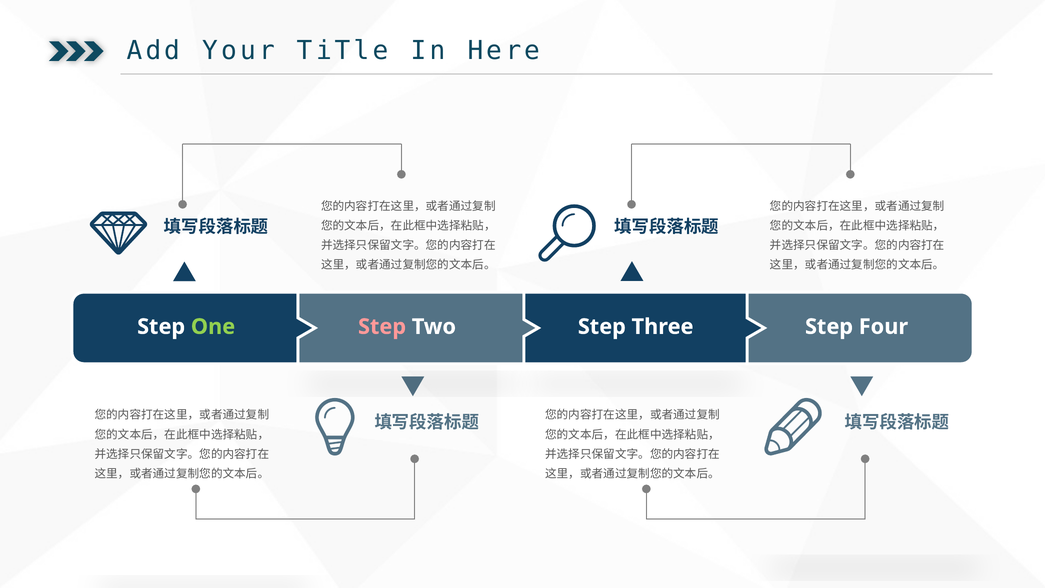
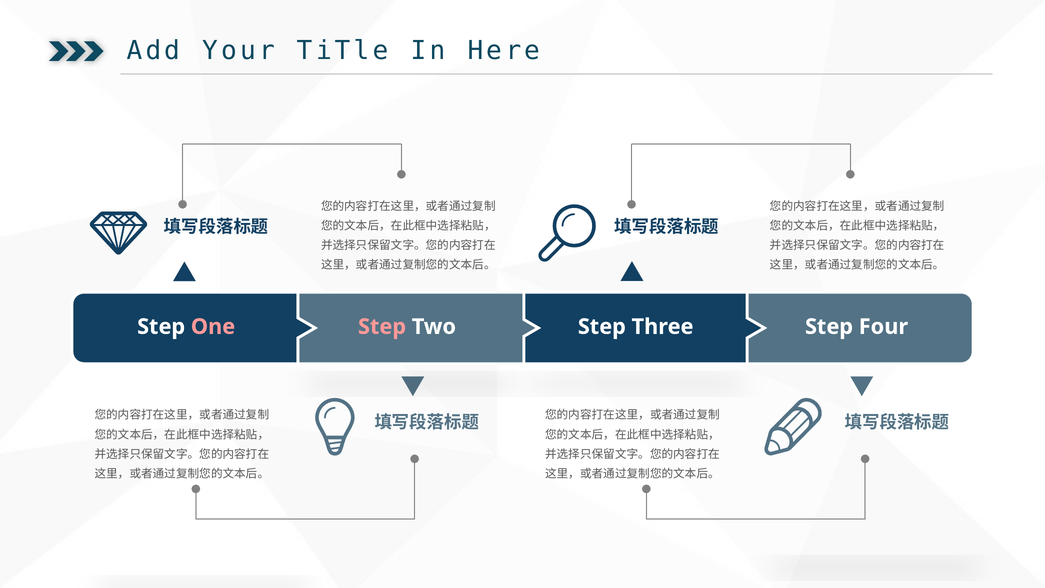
One colour: light green -> pink
